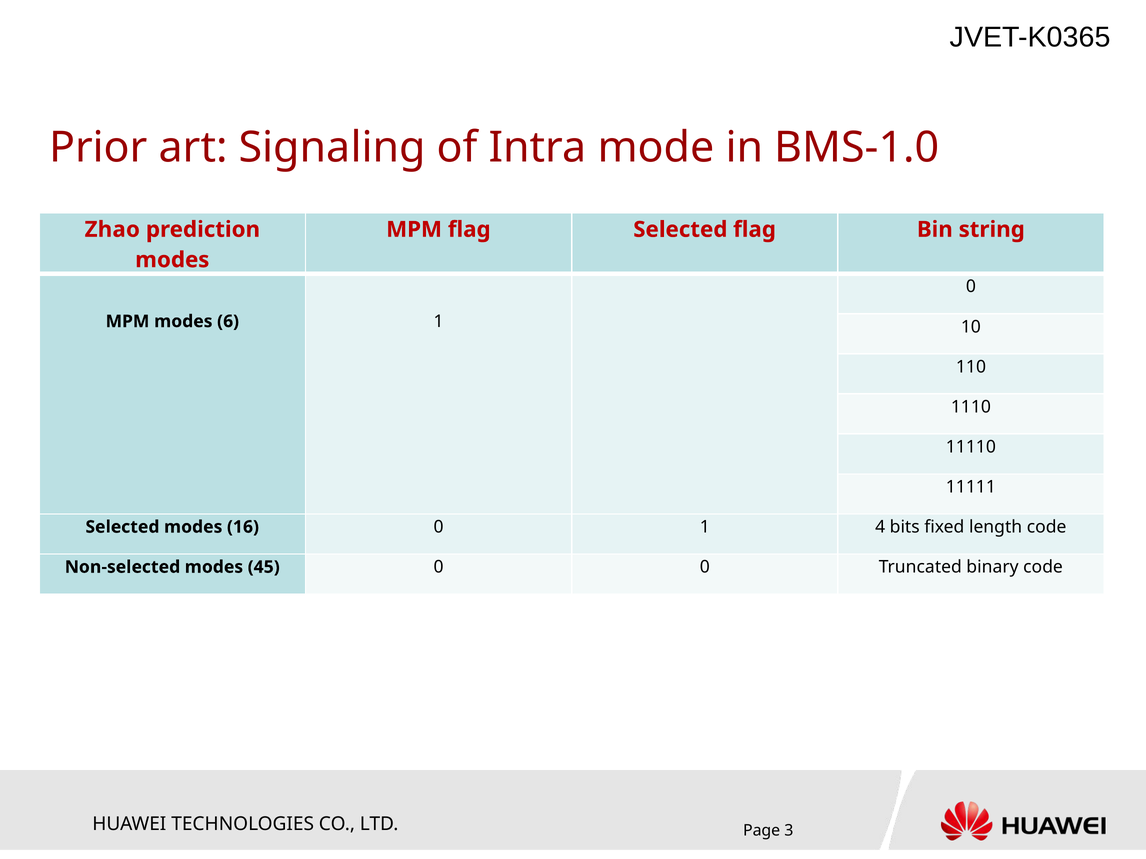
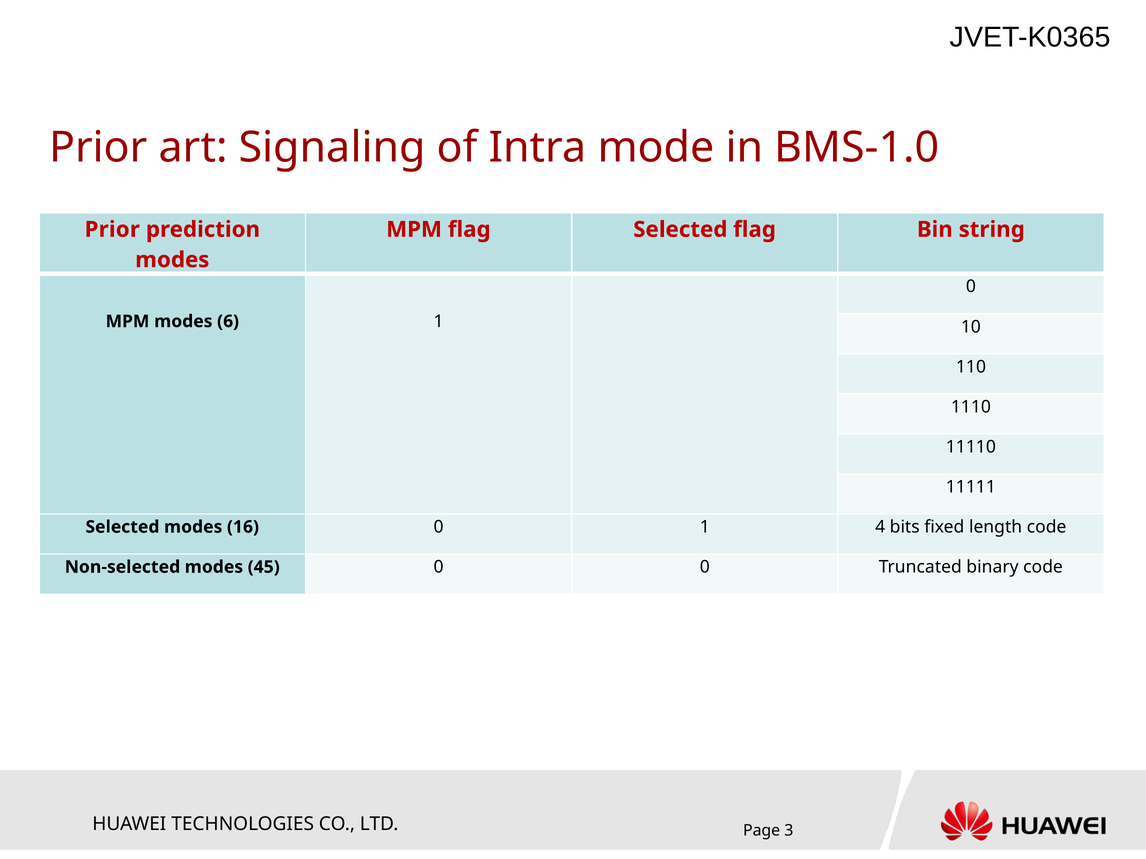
Zhao at (112, 230): Zhao -> Prior
